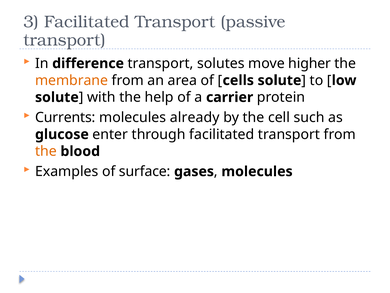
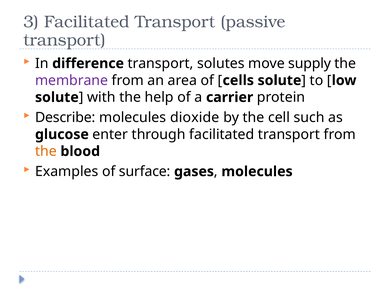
higher: higher -> supply
membrane colour: orange -> purple
Currents: Currents -> Describe
already: already -> dioxide
